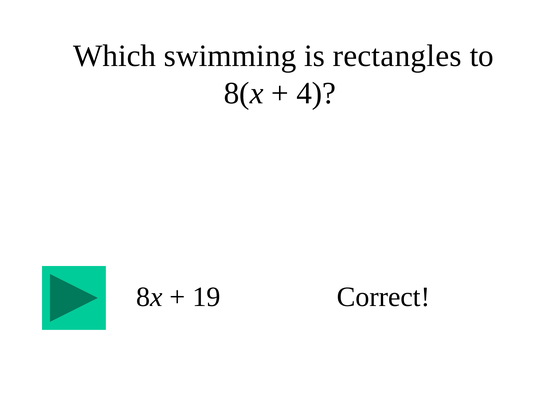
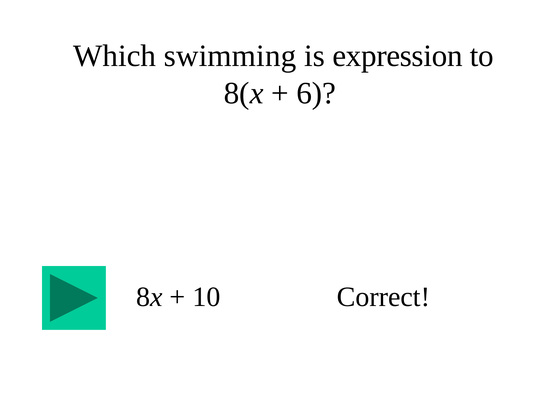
rectangles: rectangles -> expression
4: 4 -> 6
19: 19 -> 10
